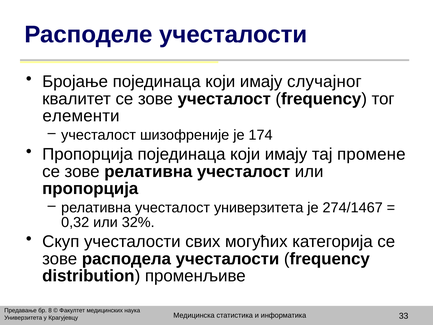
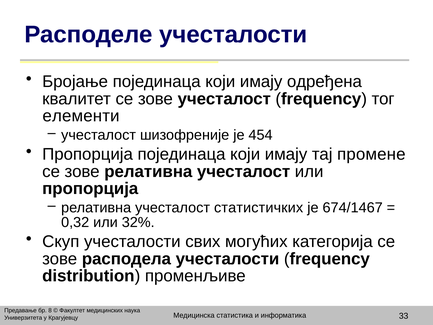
случајног: случајног -> одређена
174: 174 -> 454
учесталост универзитета: универзитета -> статистичких
274/1467: 274/1467 -> 674/1467
